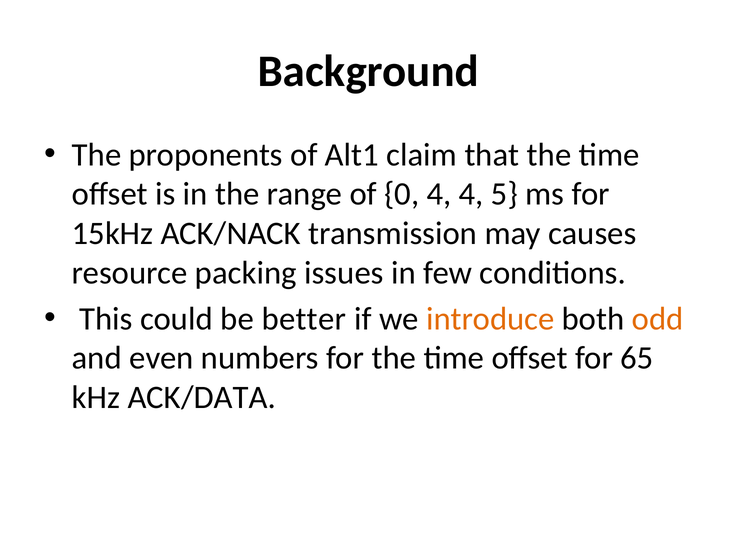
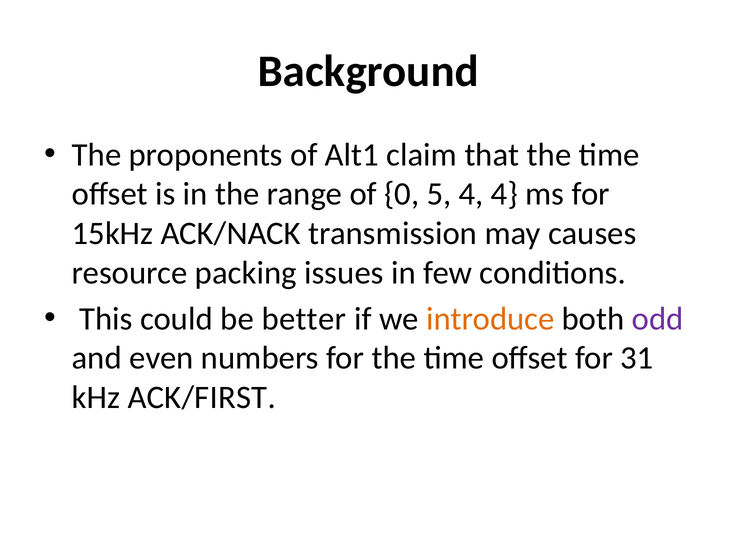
0 4: 4 -> 5
4 5: 5 -> 4
odd colour: orange -> purple
65: 65 -> 31
ACK/DATA: ACK/DATA -> ACK/FIRST
